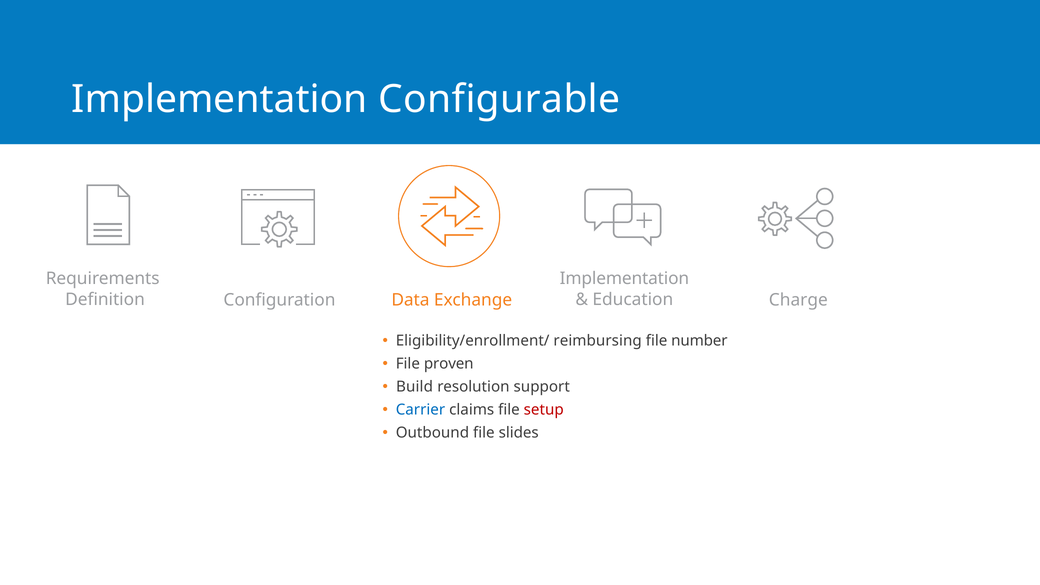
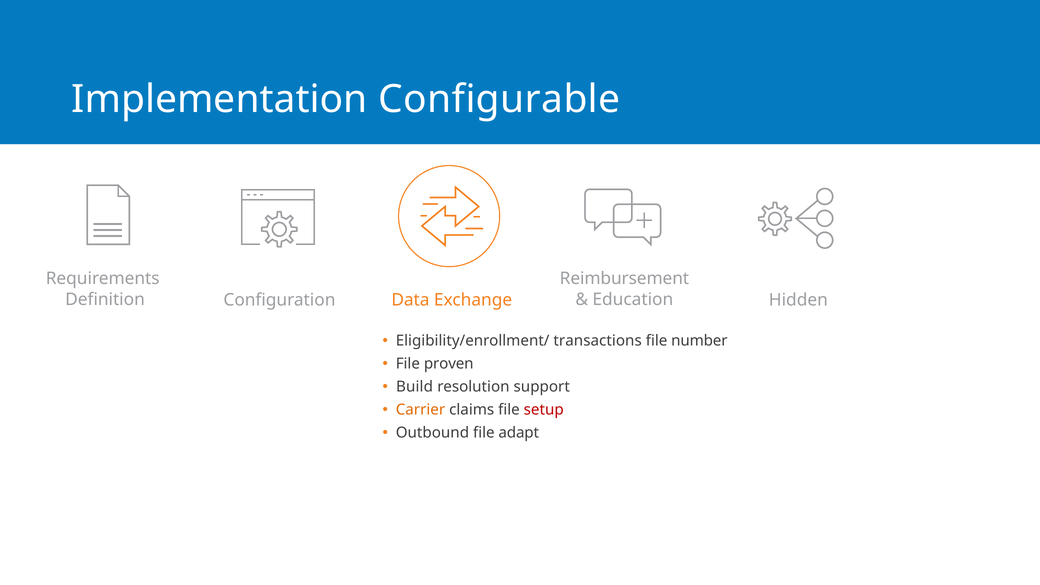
Implementation at (624, 279): Implementation -> Reimbursement
Charge: Charge -> Hidden
reimbursing: reimbursing -> transactions
Carrier colour: blue -> orange
slides: slides -> adapt
